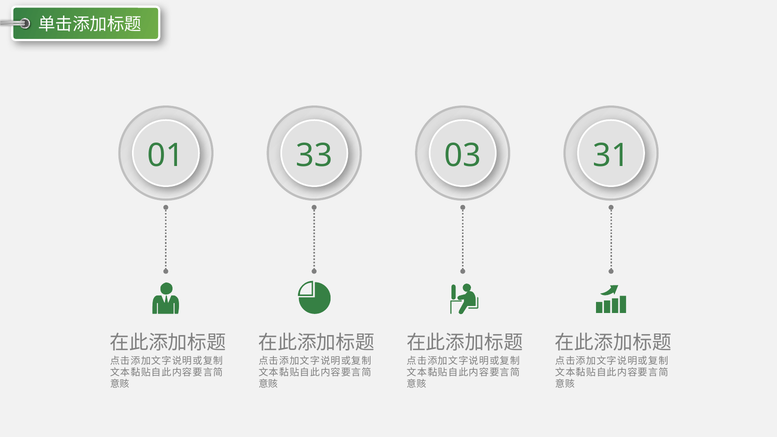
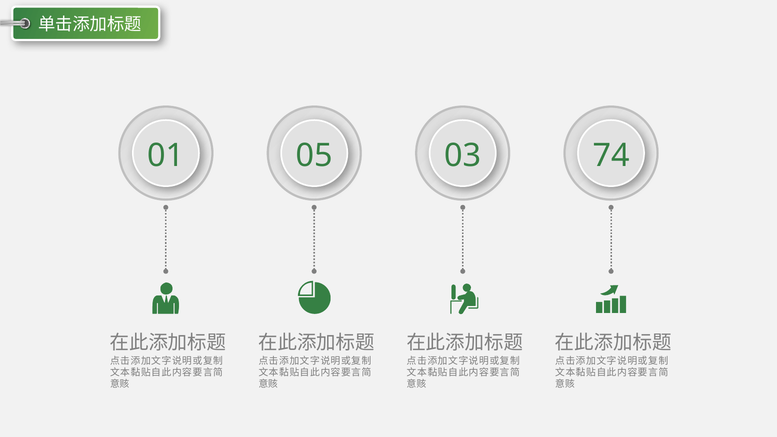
33: 33 -> 05
31: 31 -> 74
